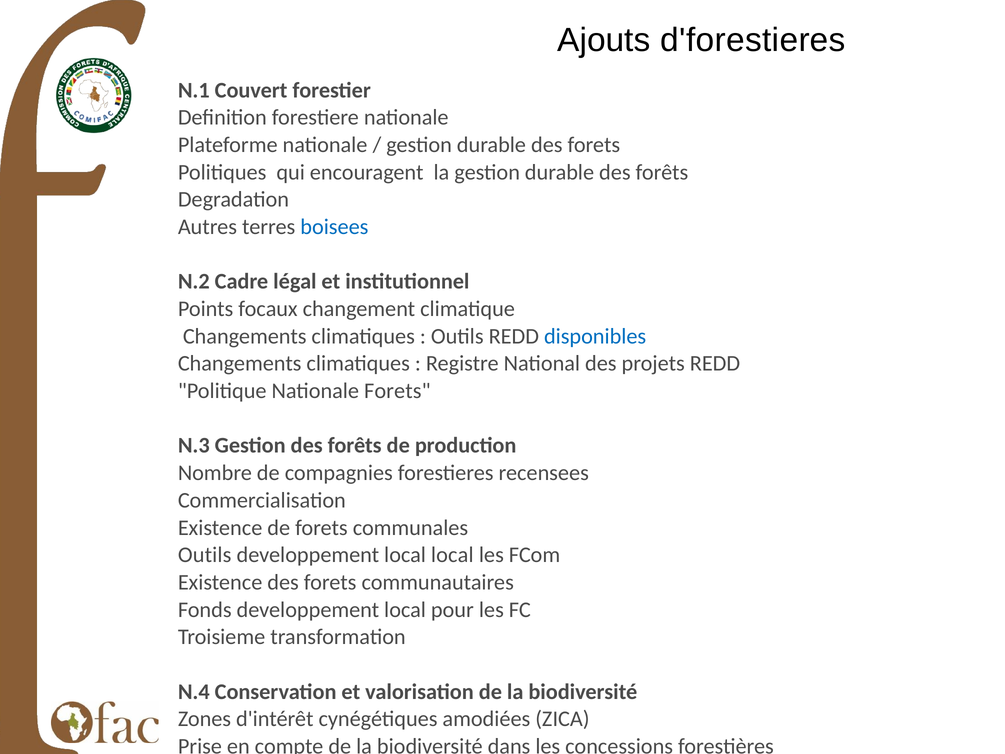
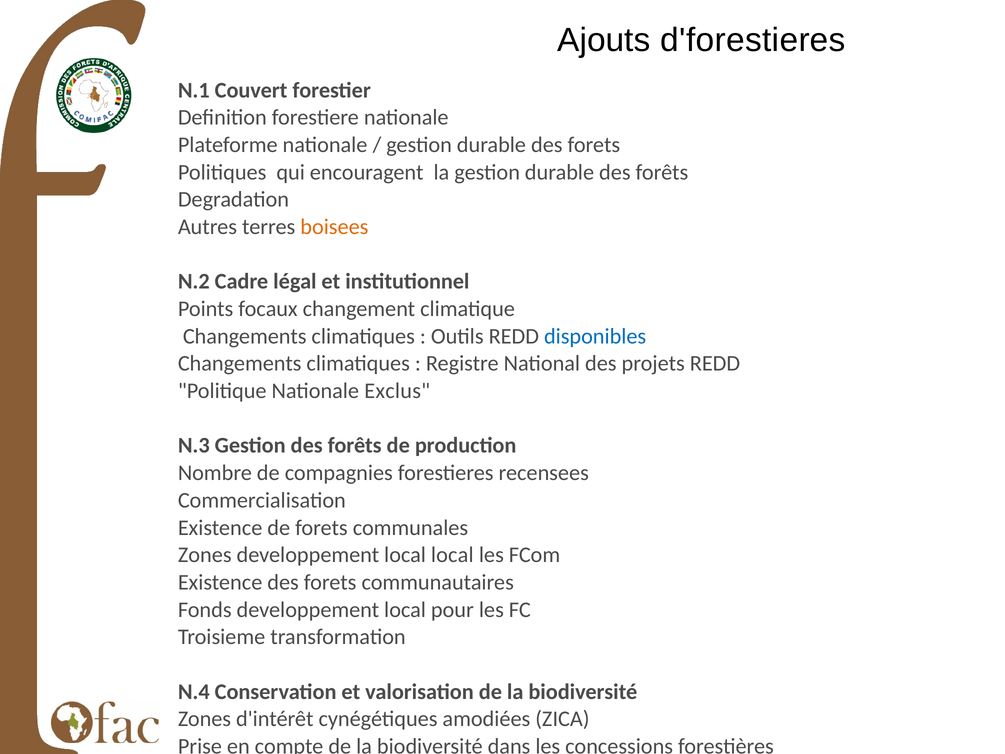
boisees colour: blue -> orange
Nationale Forets: Forets -> Exclus
Outils at (205, 555): Outils -> Zones
